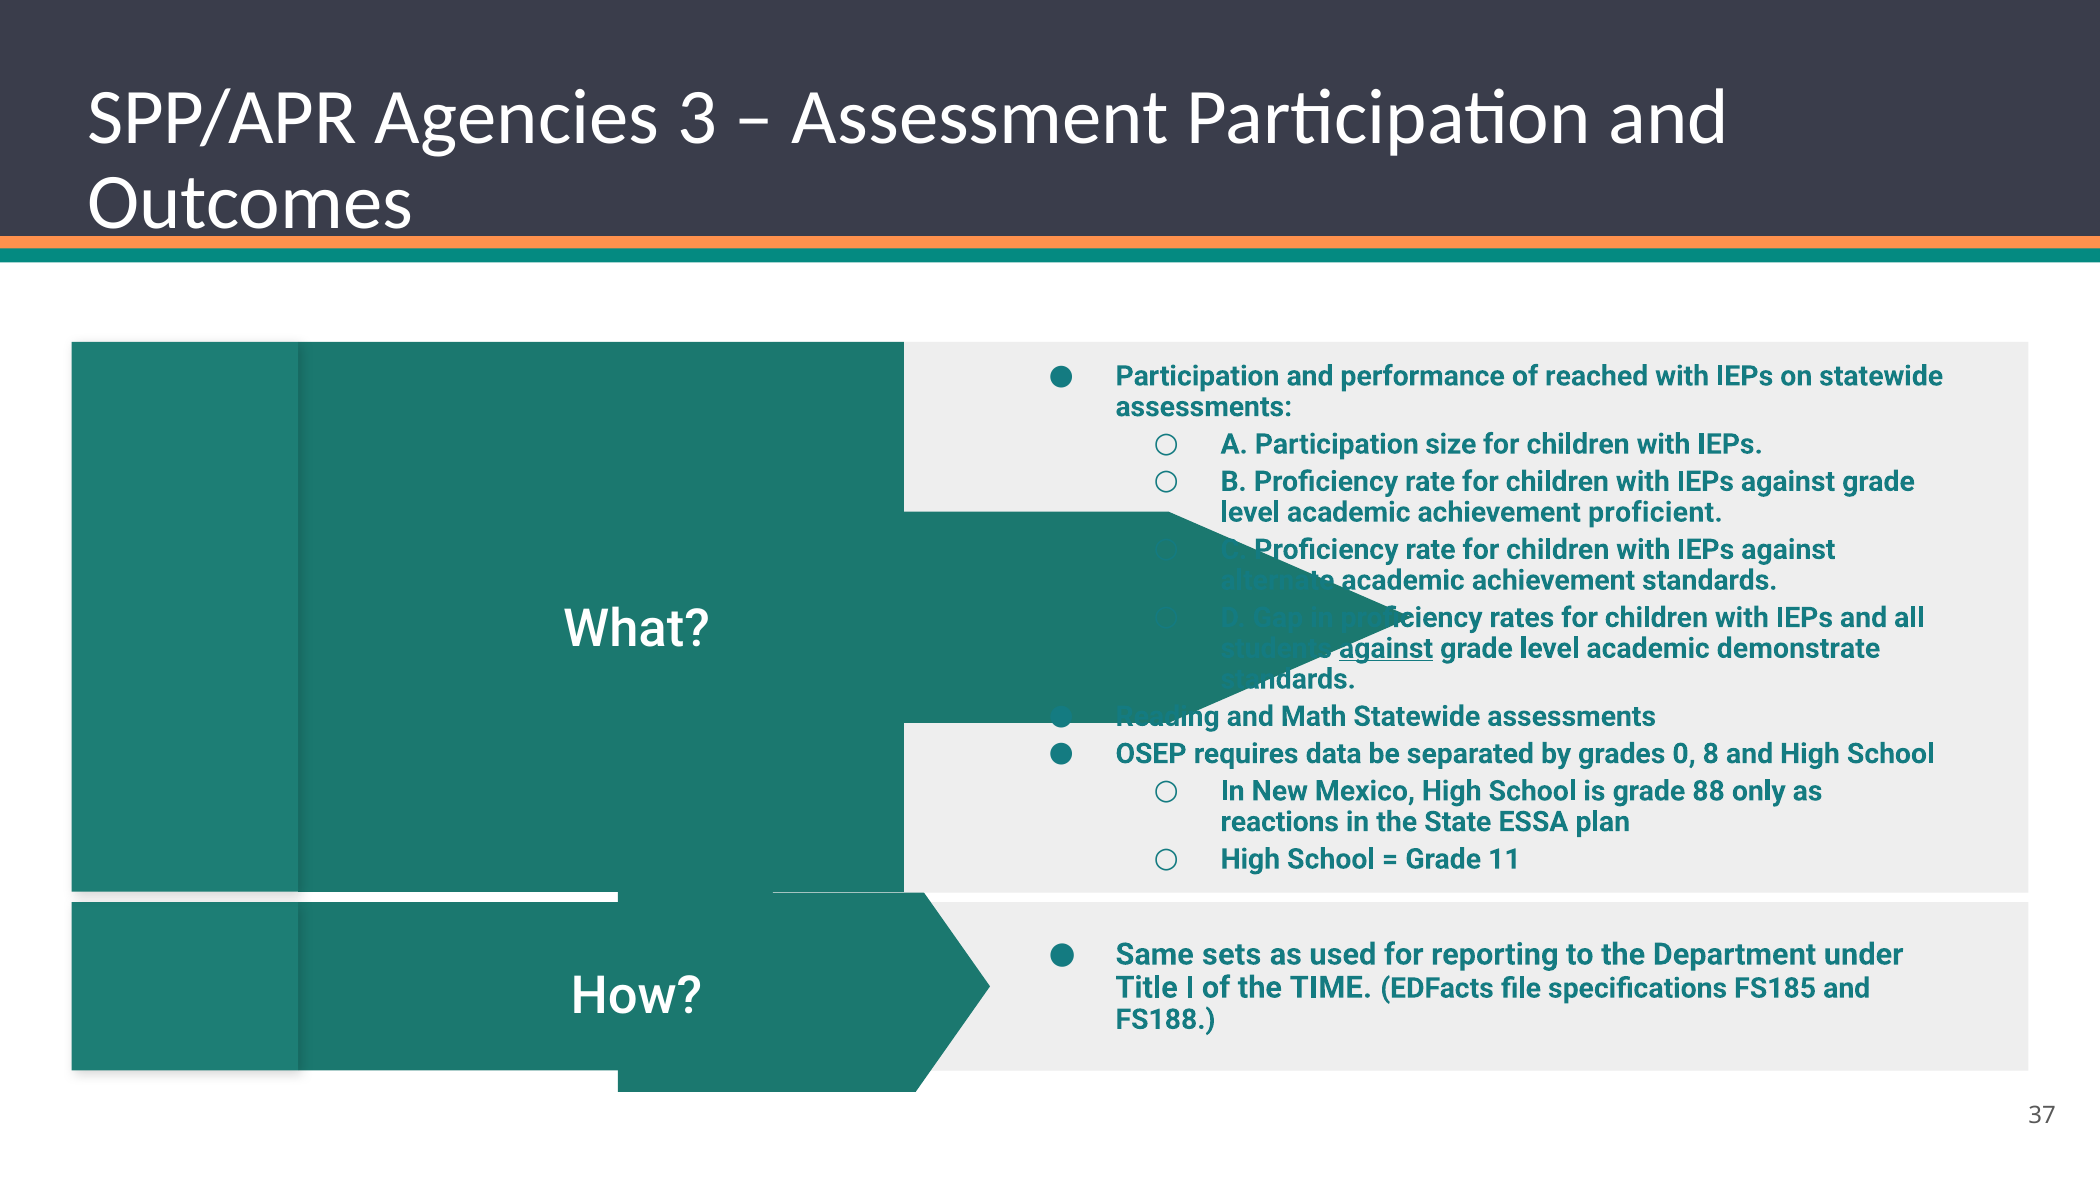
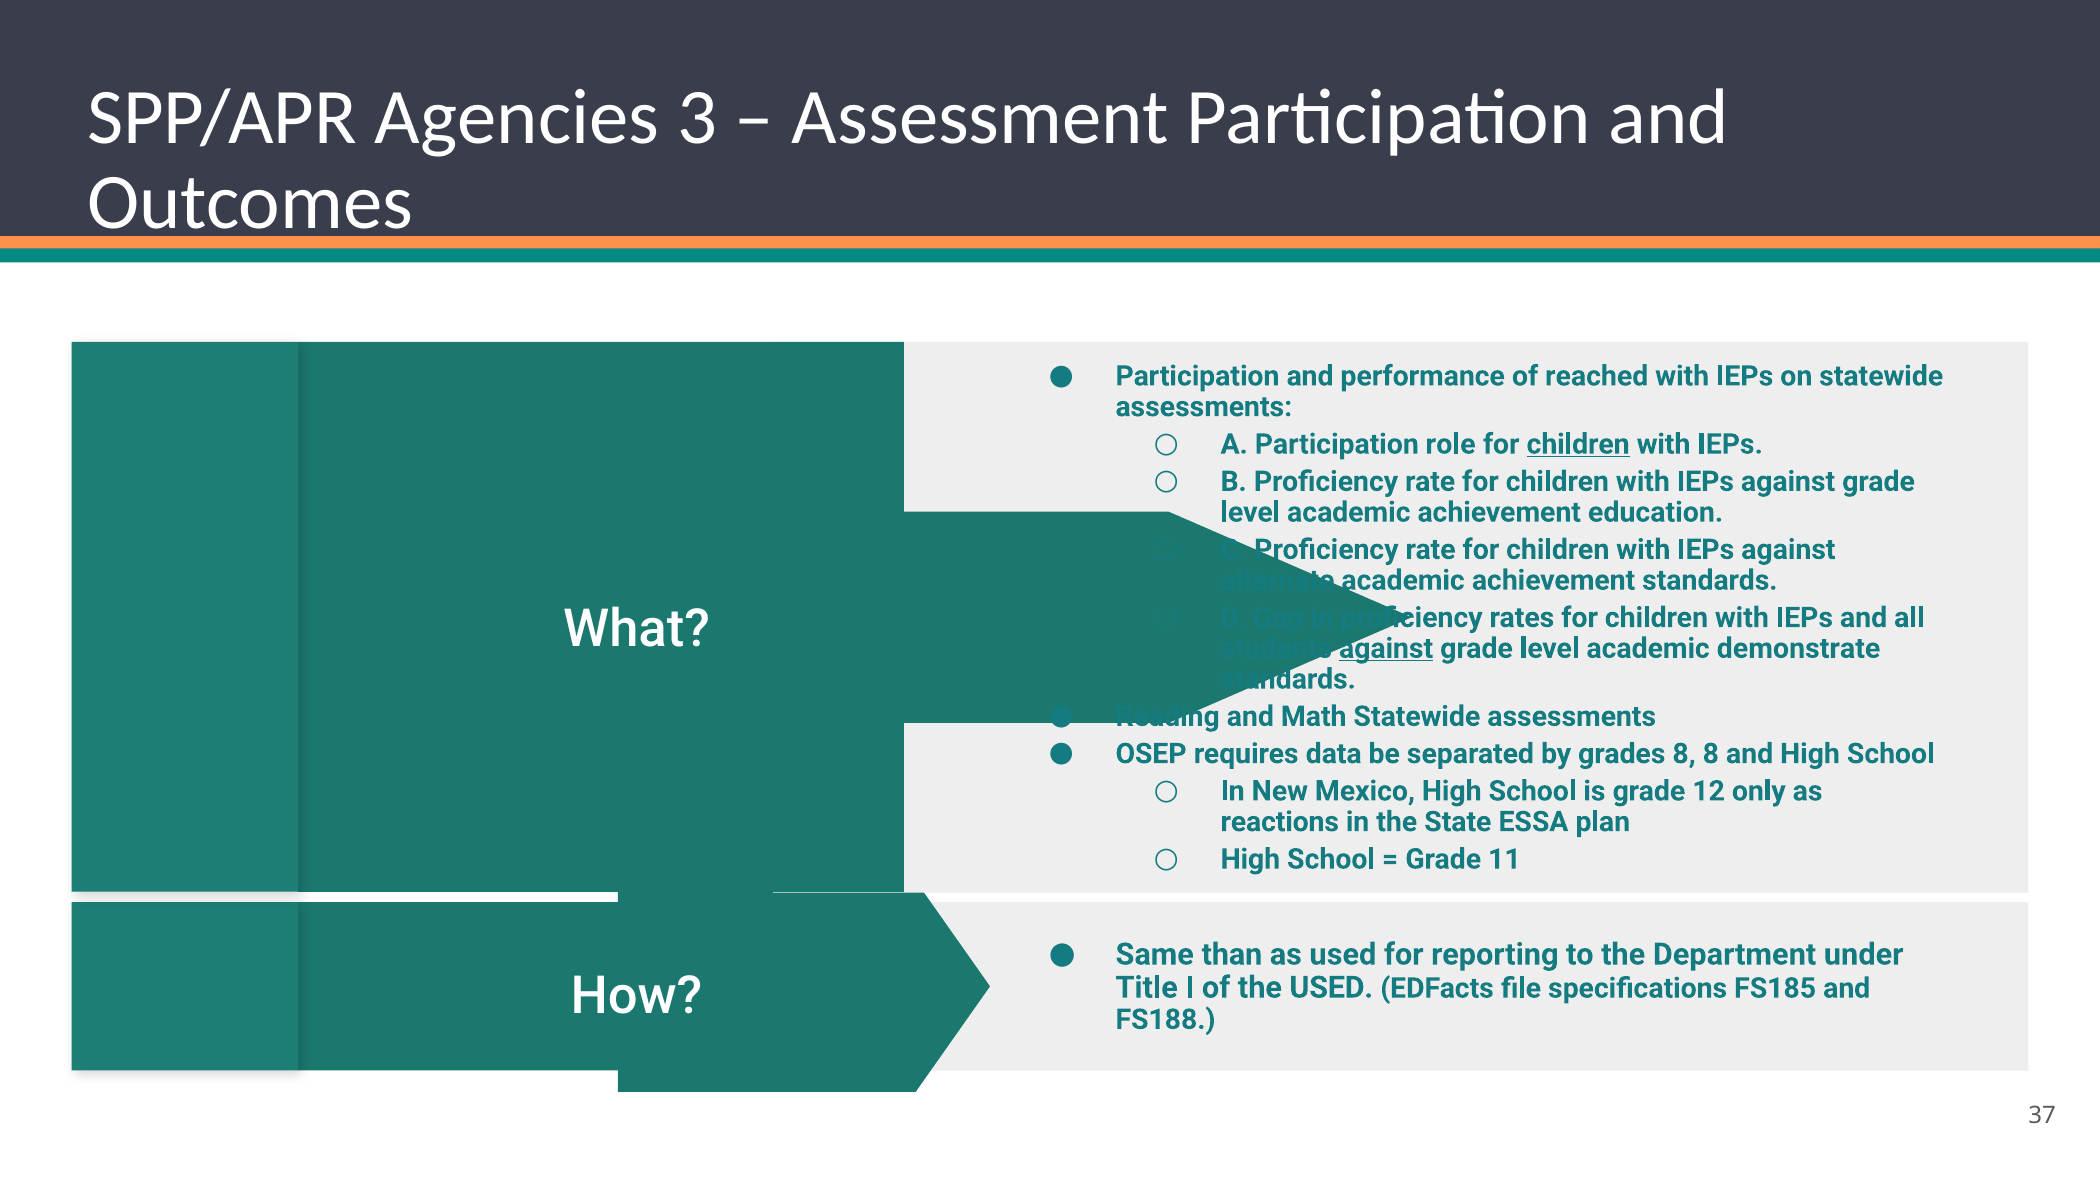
size: size -> role
children at (1578, 444) underline: none -> present
proficient: proficient -> education
grades 0: 0 -> 8
88: 88 -> 12
sets: sets -> than
the TIME: TIME -> USED
